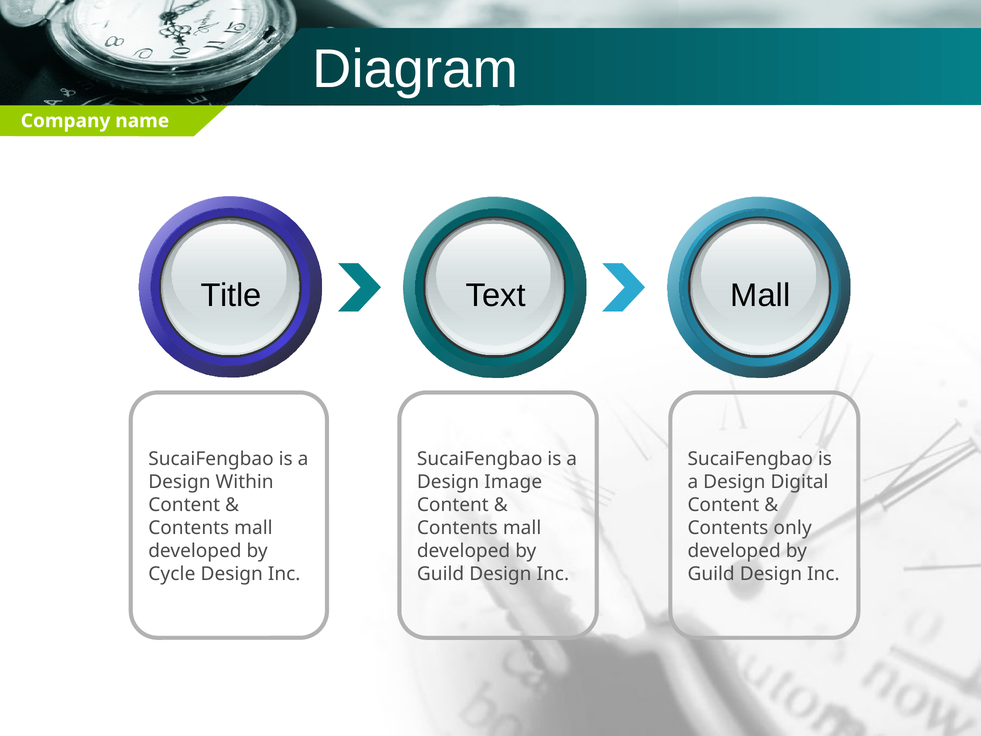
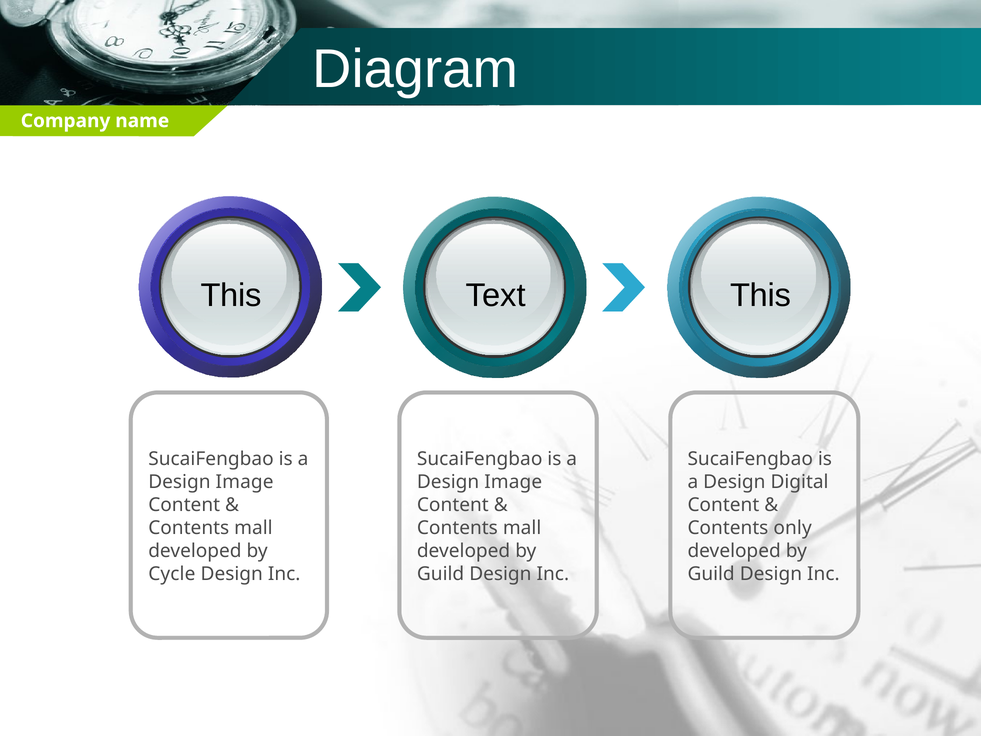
Title at (231, 295): Title -> This
Text Mall: Mall -> This
Within at (245, 482): Within -> Image
